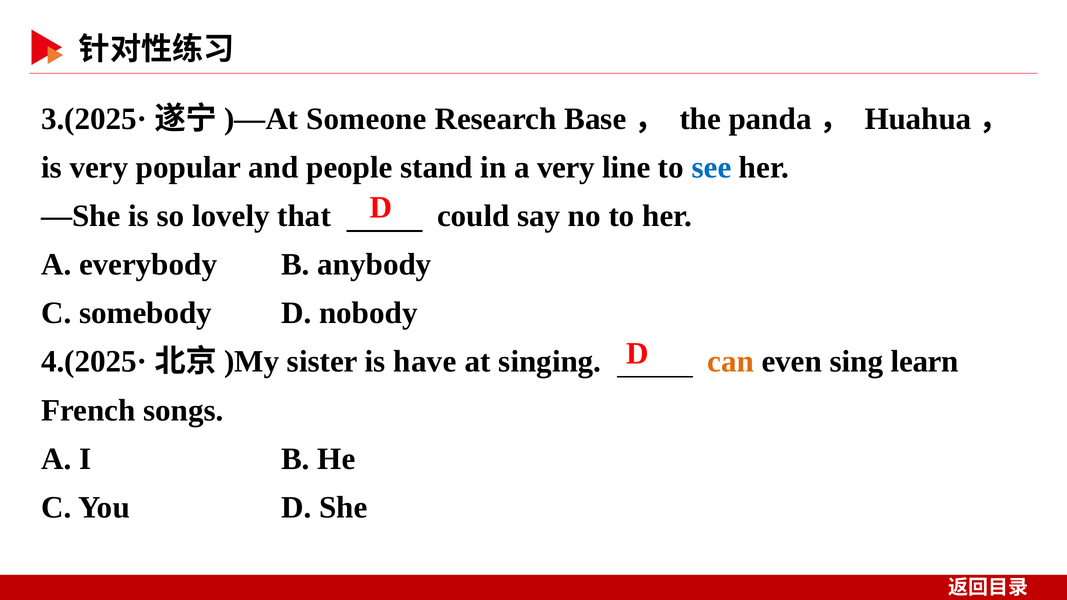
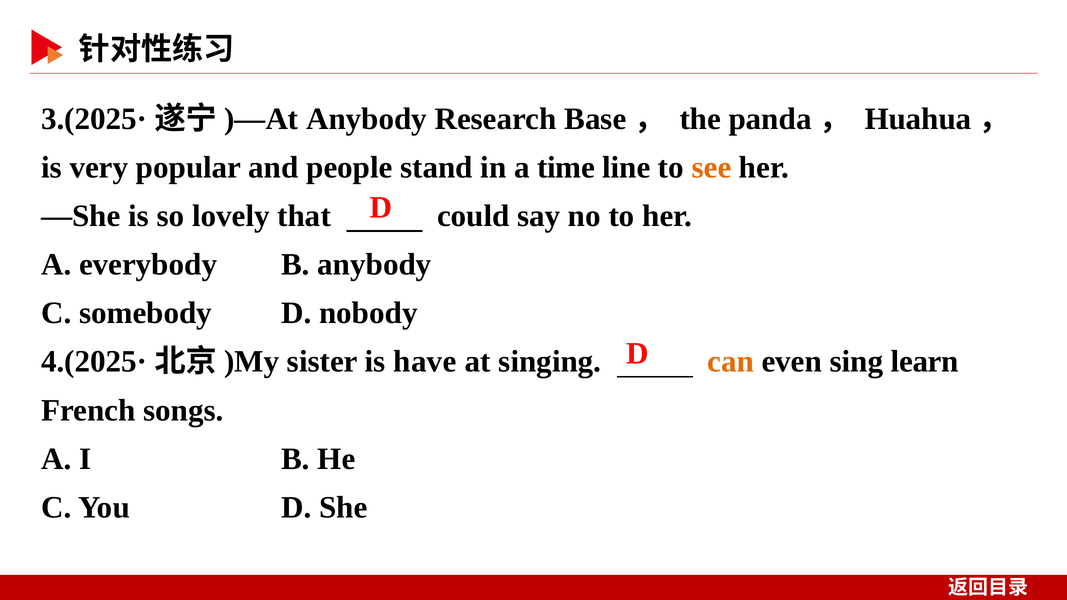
Someone at (366, 119): Someone -> Anybody
a very: very -> time
see colour: blue -> orange
